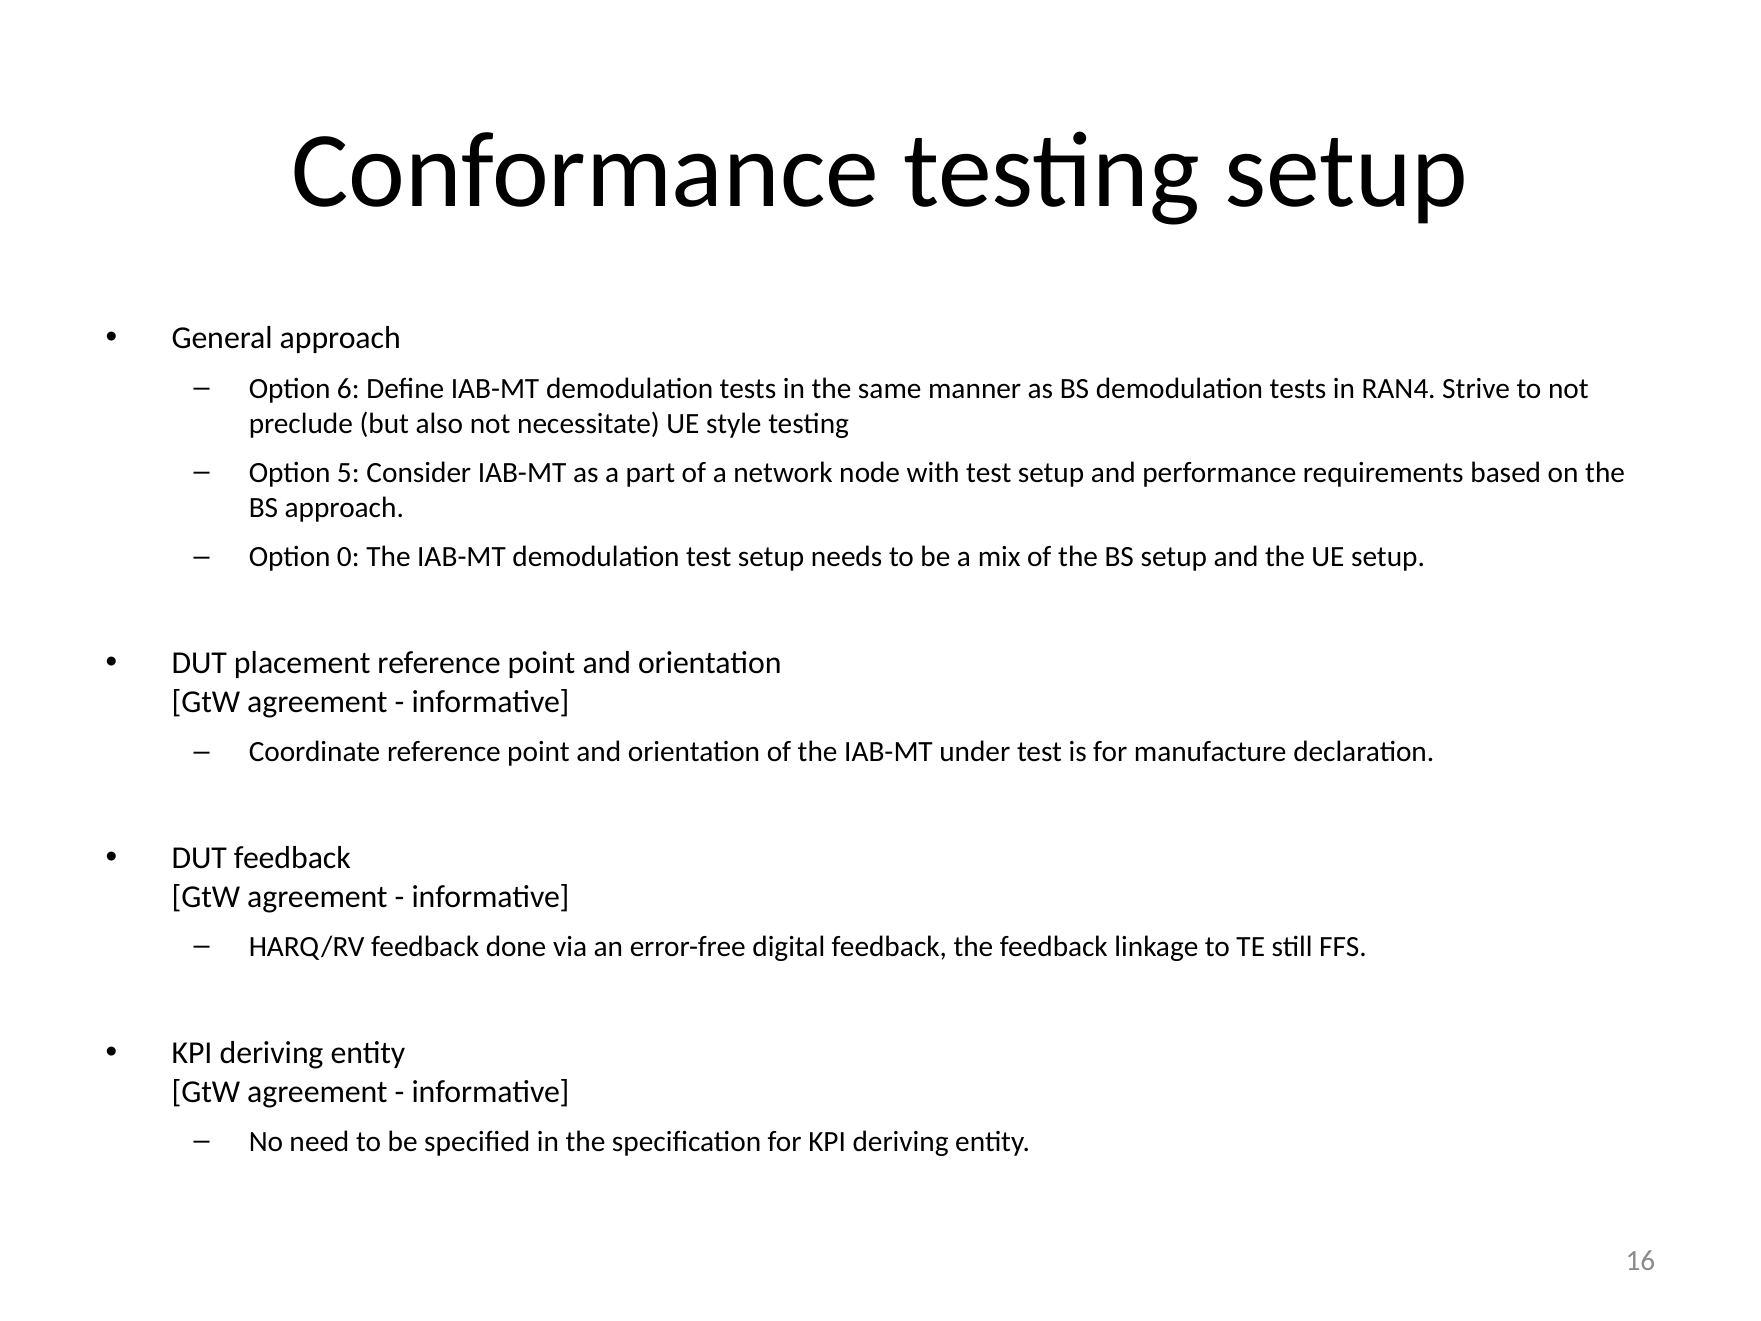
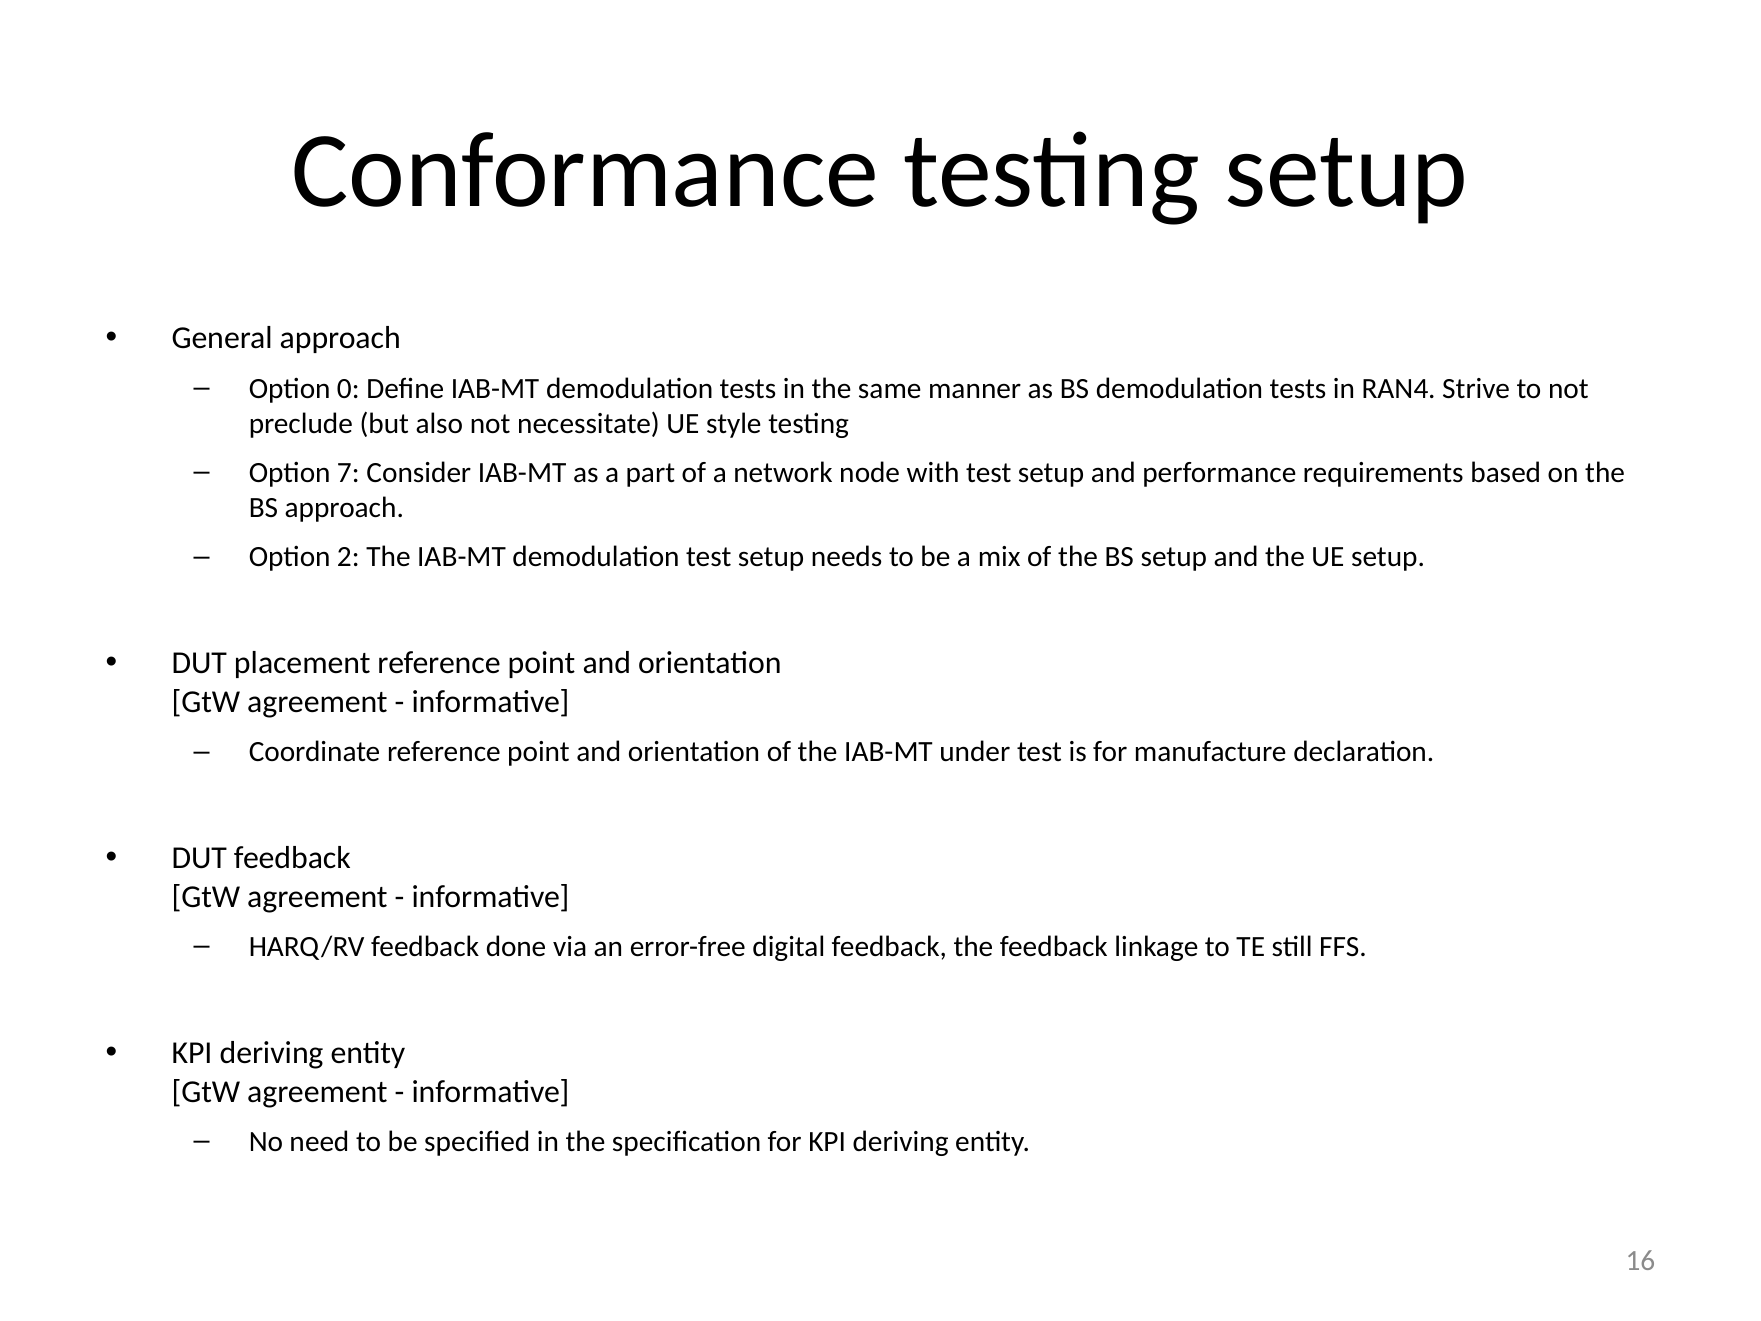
6: 6 -> 0
5: 5 -> 7
0: 0 -> 2
